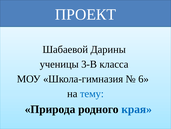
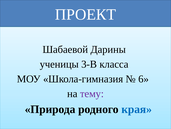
тему colour: blue -> purple
